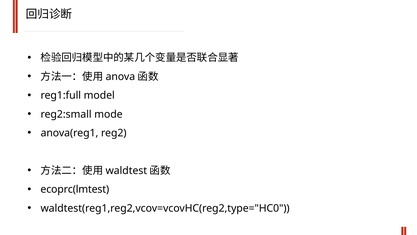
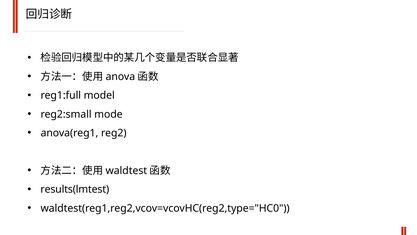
ecoprc(lmtest: ecoprc(lmtest -> results(lmtest
